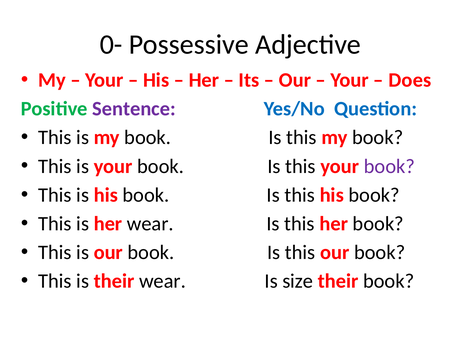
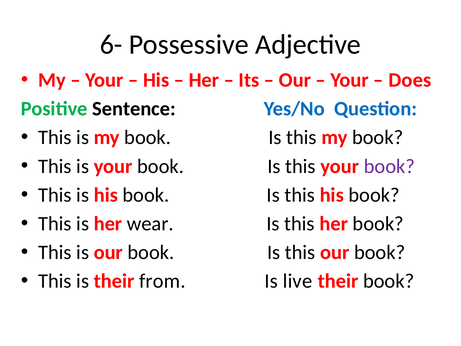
0-: 0- -> 6-
Sentence colour: purple -> black
their wear: wear -> from
size: size -> live
